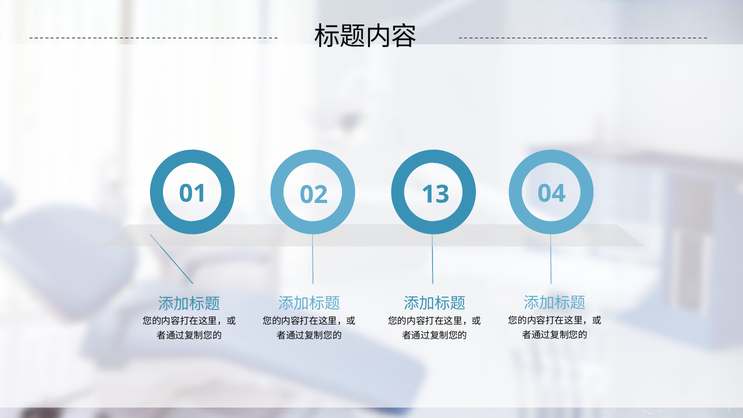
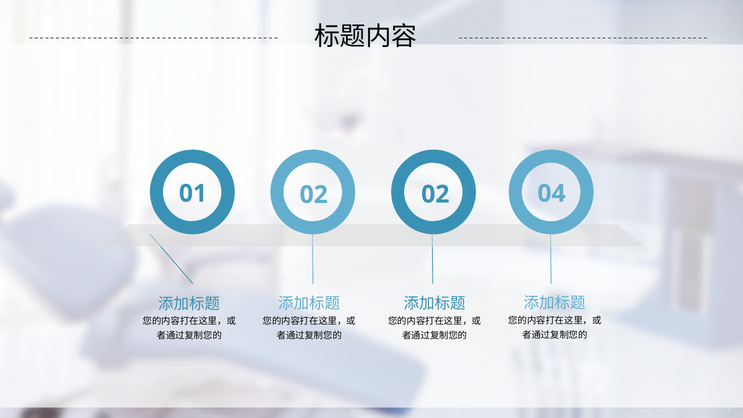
01 13: 13 -> 02
